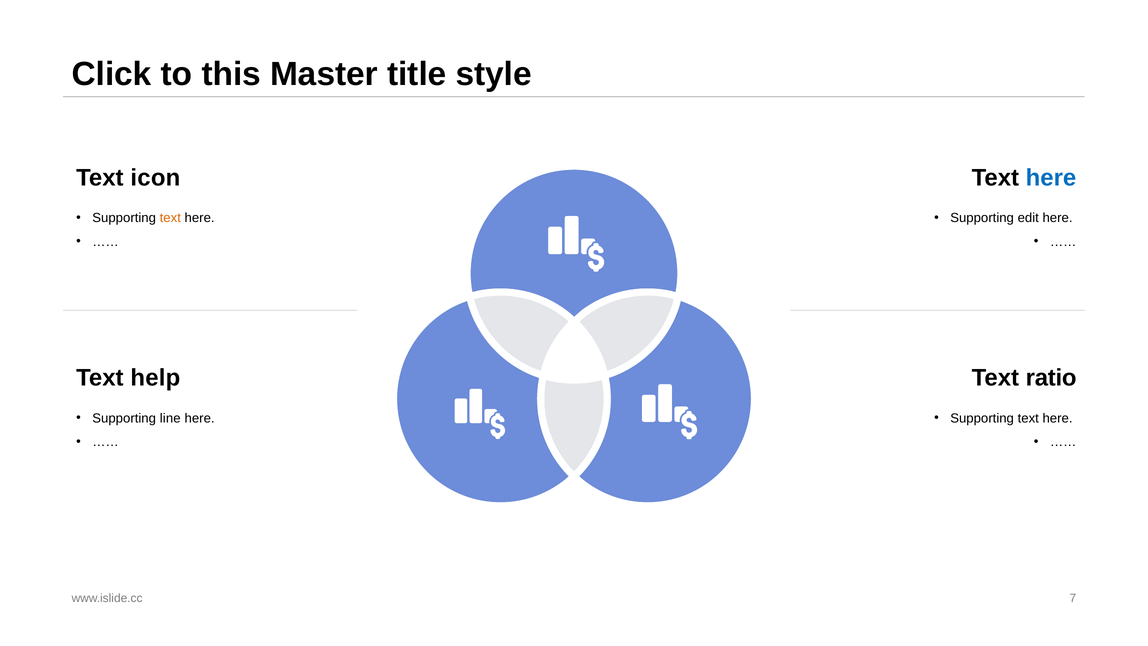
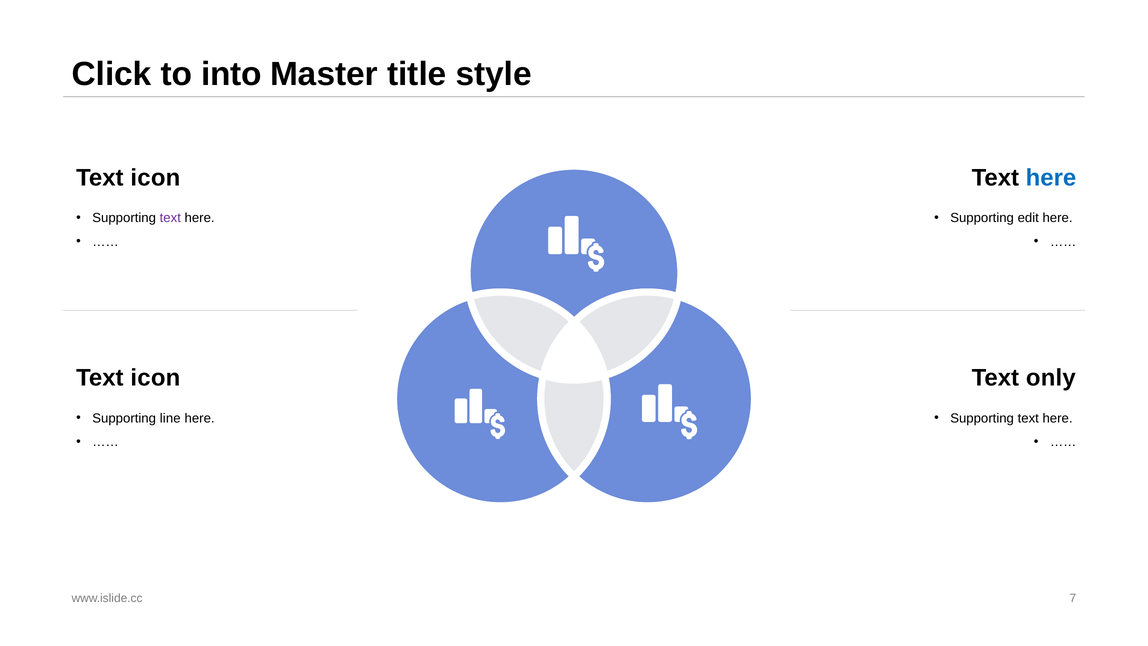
this: this -> into
text at (170, 218) colour: orange -> purple
help at (155, 378): help -> icon
ratio: ratio -> only
